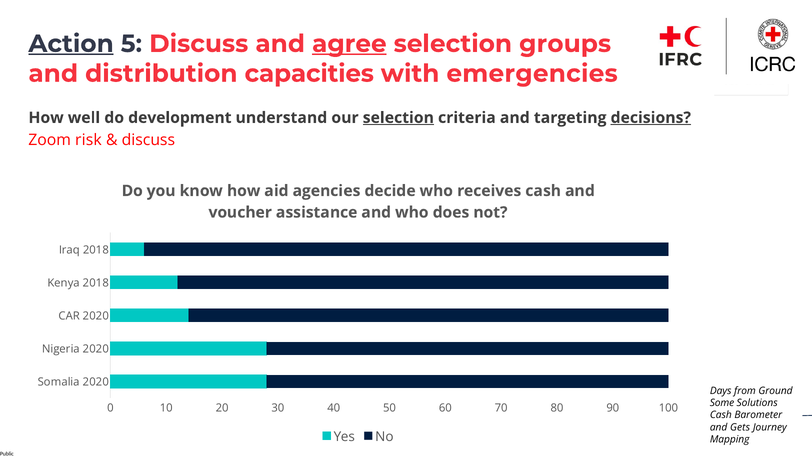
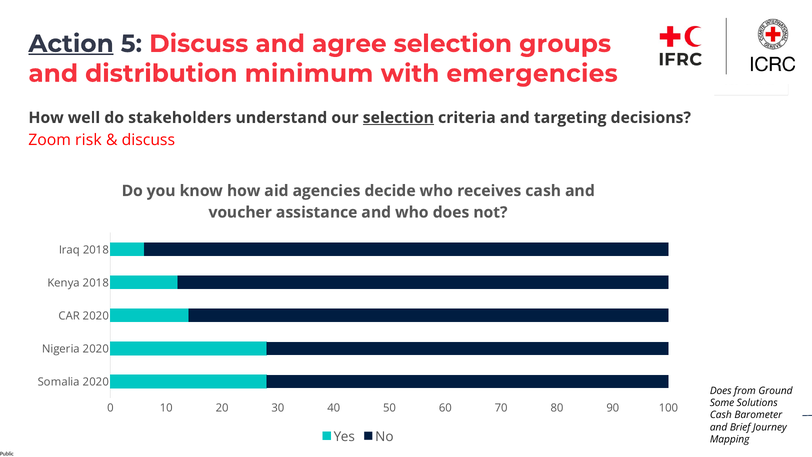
agree underline: present -> none
capacities: capacities -> minimum
development: development -> stakeholders
decisions underline: present -> none
Days at (721, 391): Days -> Does
Gets: Gets -> Brief
